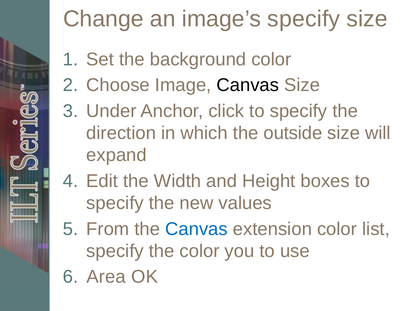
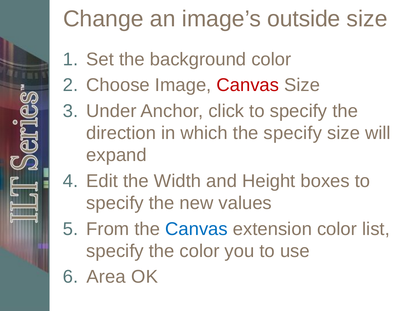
image’s specify: specify -> outside
Canvas at (248, 85) colour: black -> red
the outside: outside -> specify
